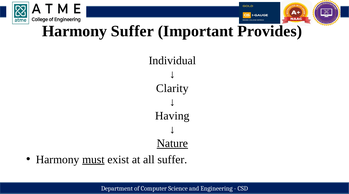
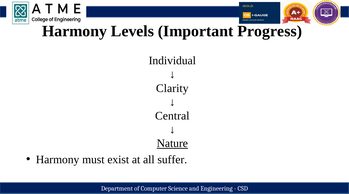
Harmony Suffer: Suffer -> Levels
Provides: Provides -> Progress
Having: Having -> Central
must underline: present -> none
